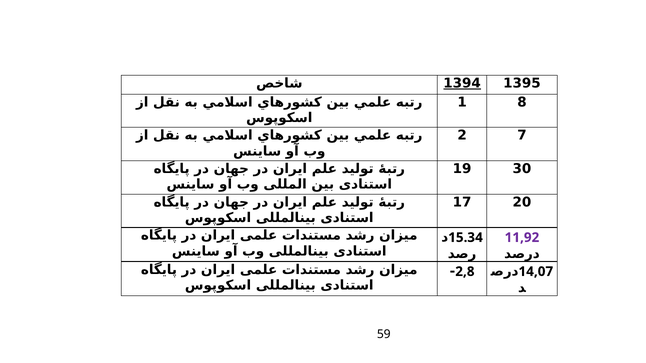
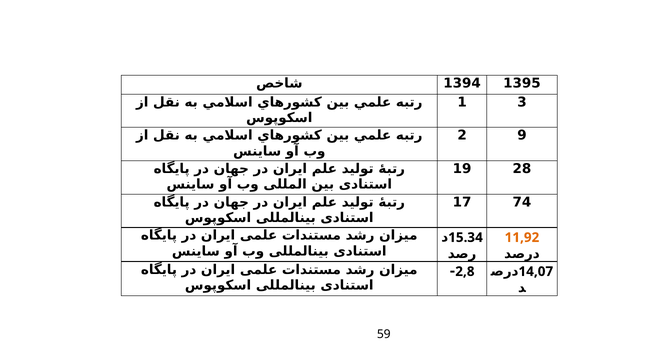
1394 underline: present -> none
8: 8 -> 3
7: 7 -> 9
30: 30 -> 28
20: 20 -> 74
11,92 colour: purple -> orange
